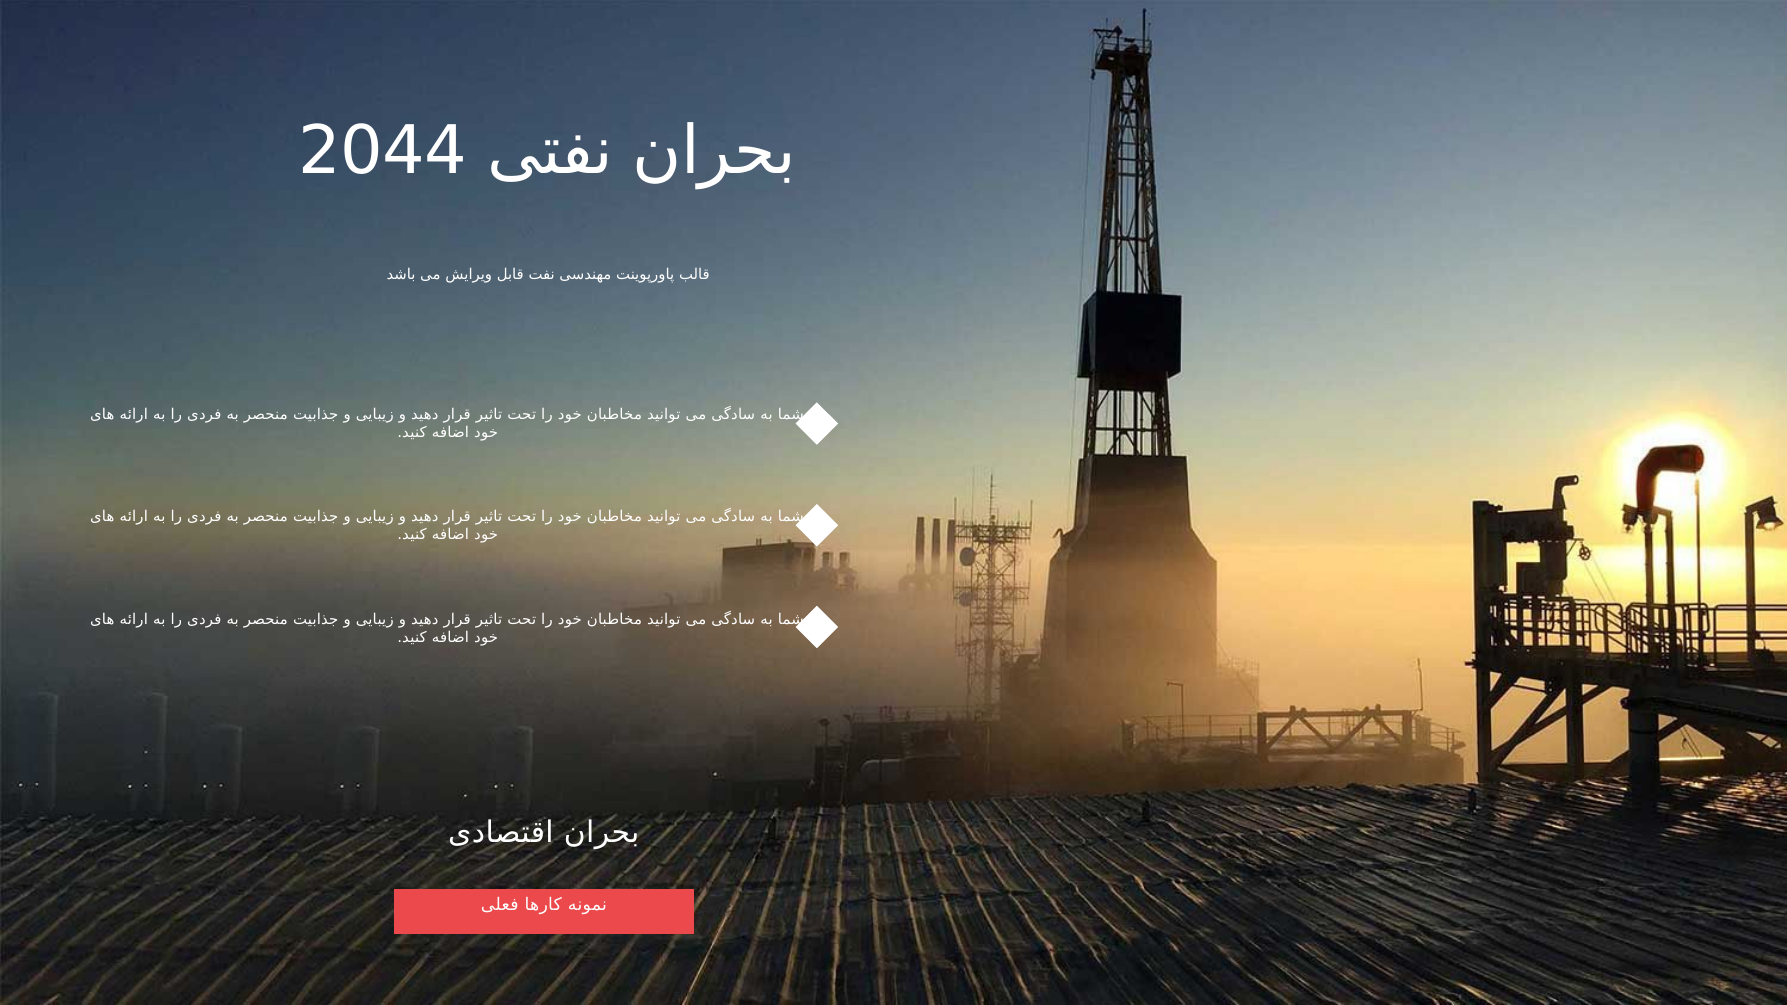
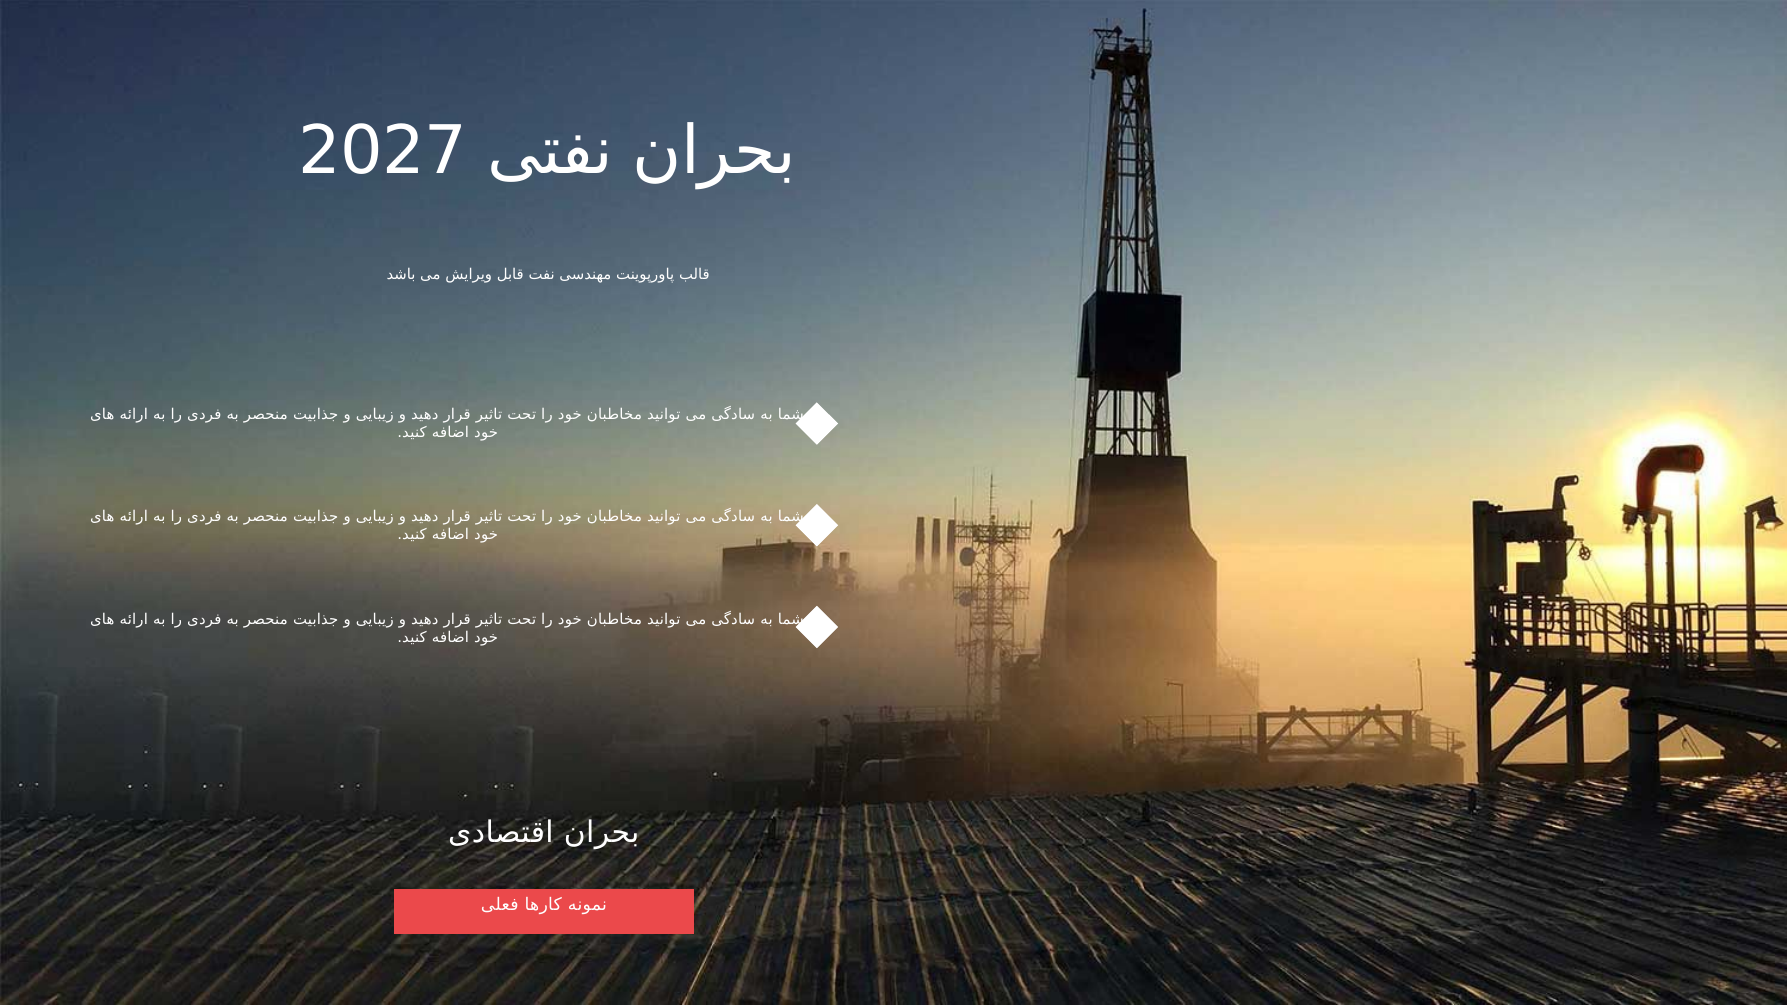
2044: 2044 -> 2027
